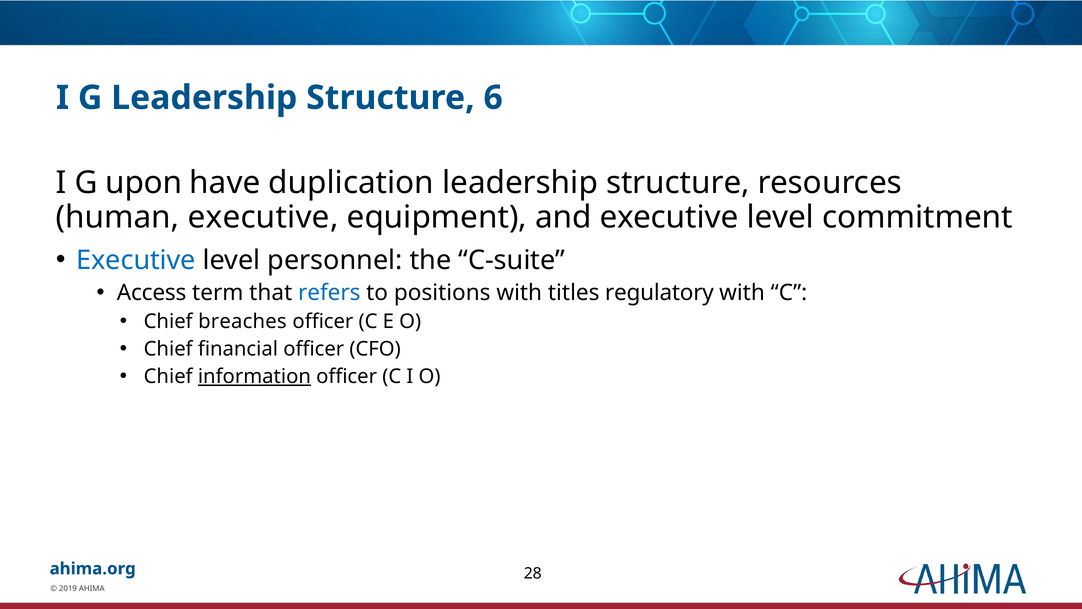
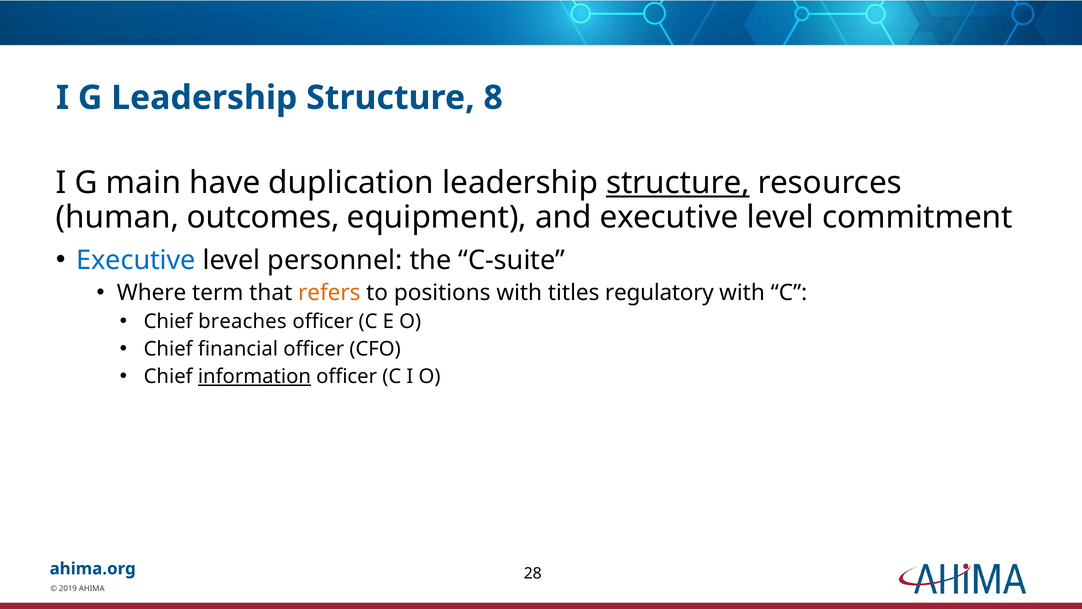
6: 6 -> 8
upon: upon -> main
structure at (678, 183) underline: none -> present
human executive: executive -> outcomes
Access: Access -> Where
refers colour: blue -> orange
